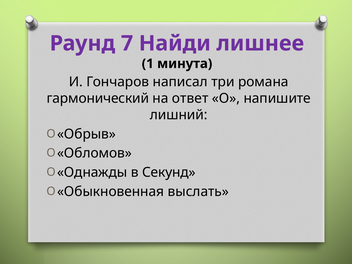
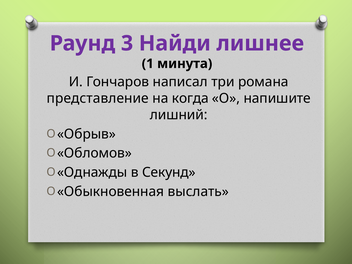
7: 7 -> 3
гармонический: гармонический -> представление
ответ: ответ -> когда
